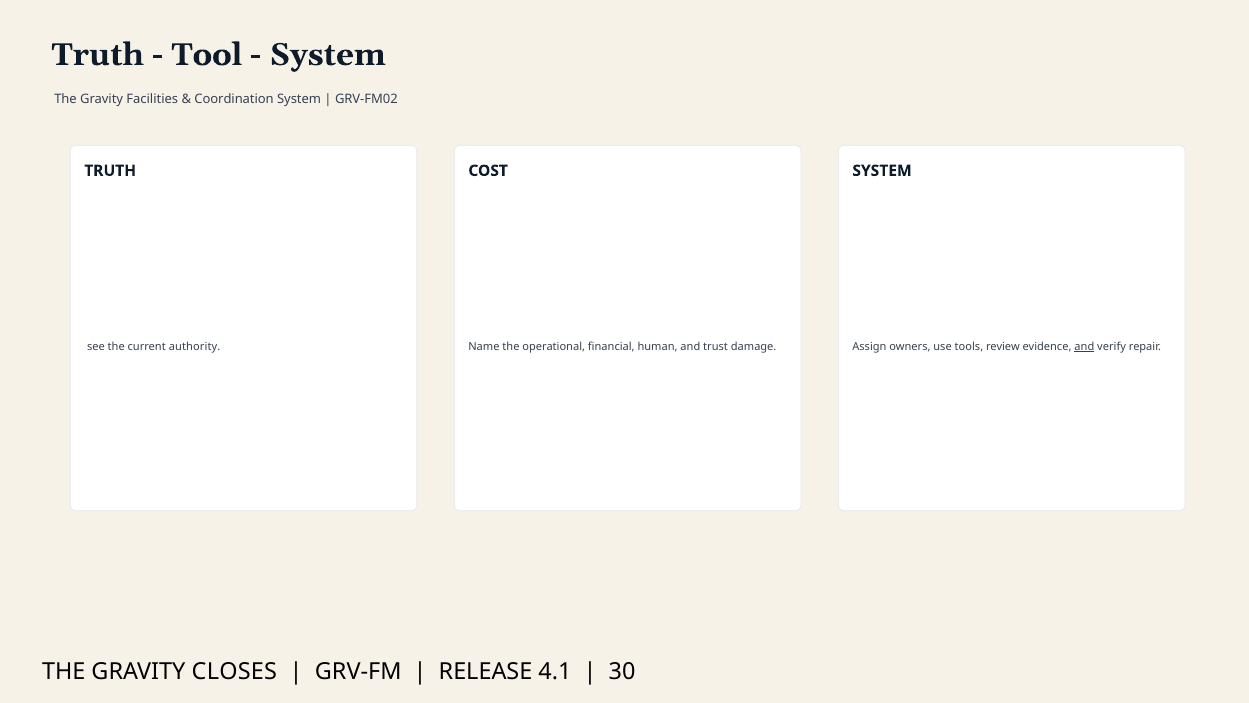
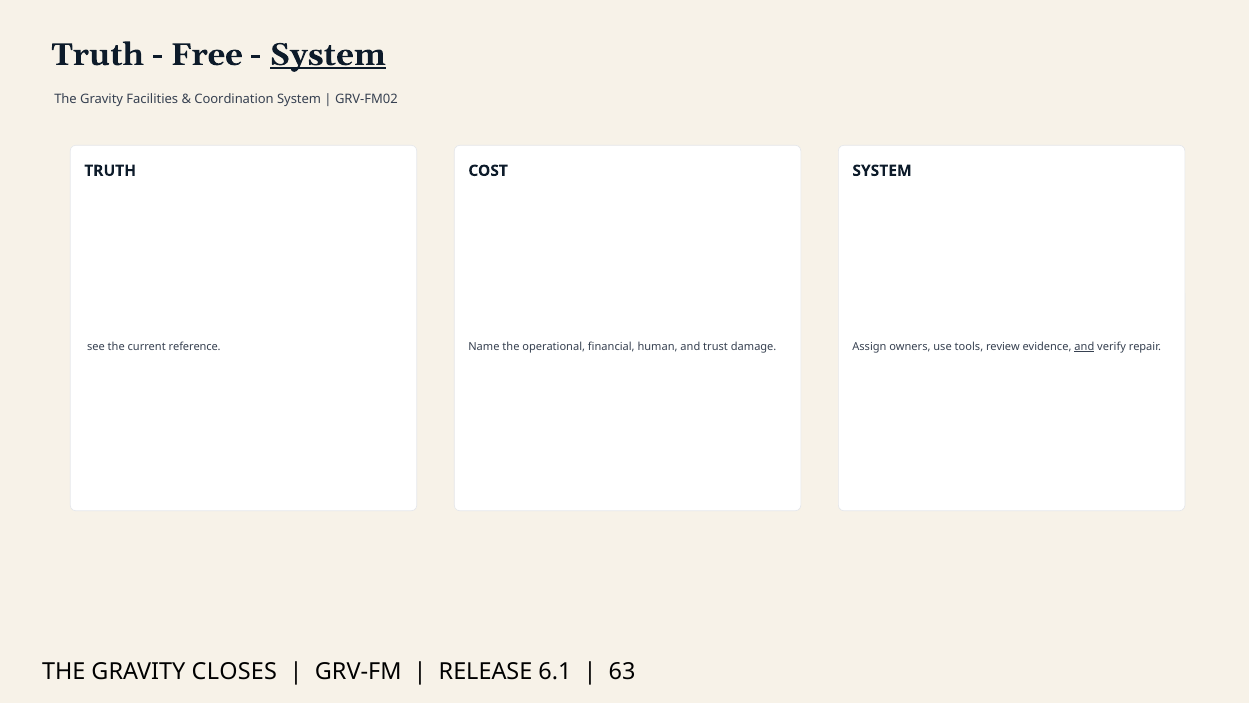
Tool: Tool -> Free
System at (328, 55) underline: none -> present
authority: authority -> reference
4.1: 4.1 -> 6.1
30: 30 -> 63
